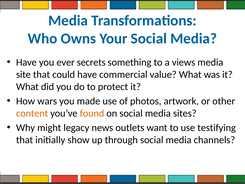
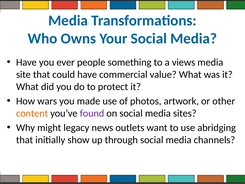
secrets: secrets -> people
found colour: orange -> purple
testifying: testifying -> abridging
